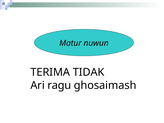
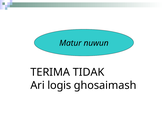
ragu: ragu -> logis
